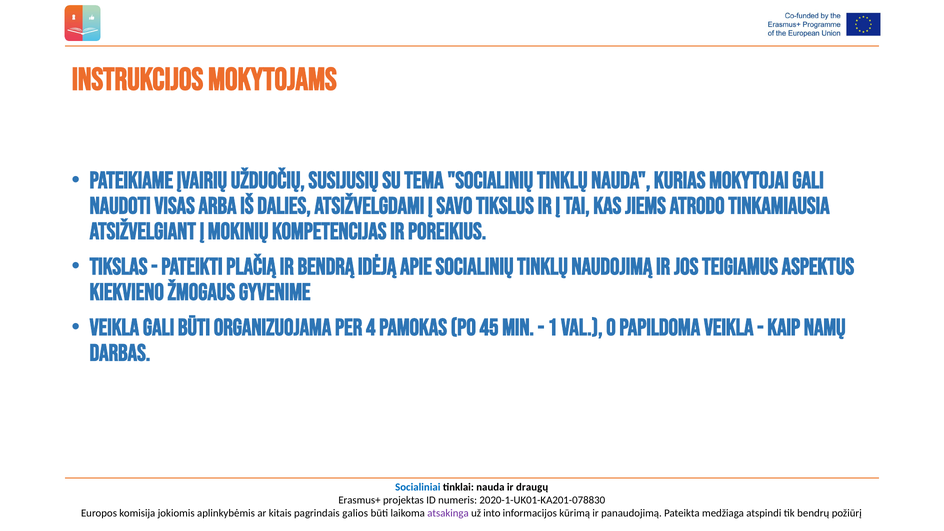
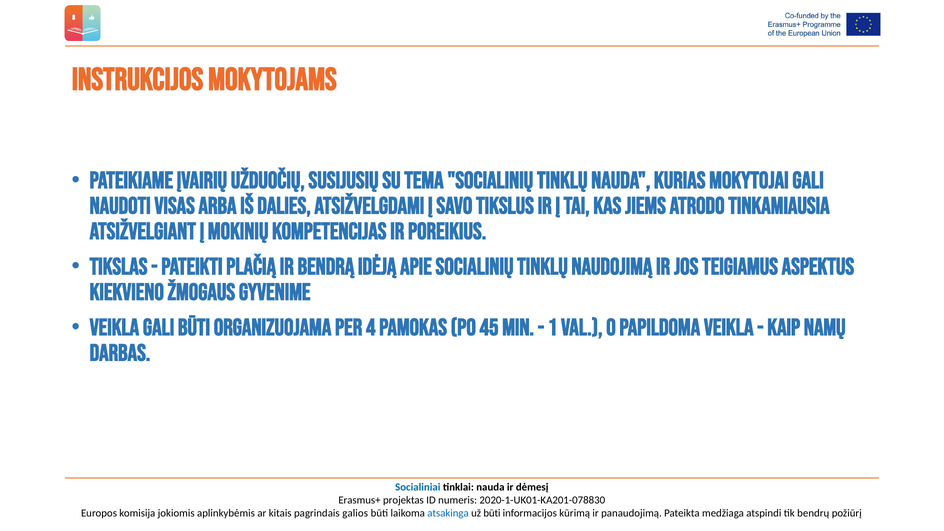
draugų: draugų -> dėmesį
atsakinga colour: purple -> blue
už into: into -> būti
